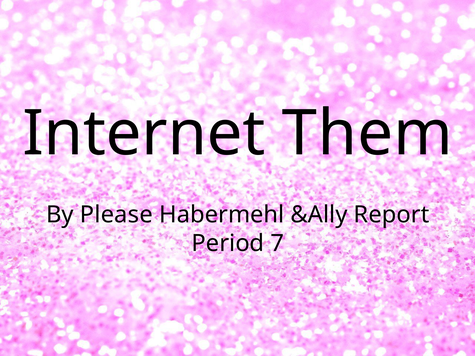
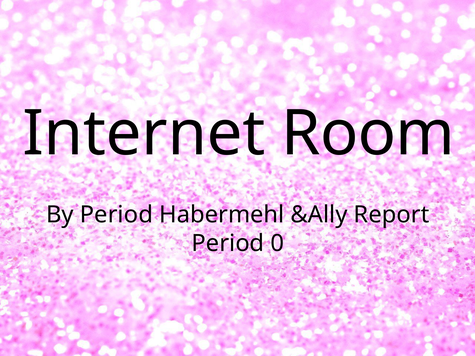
Them: Them -> Room
By Please: Please -> Period
7: 7 -> 0
